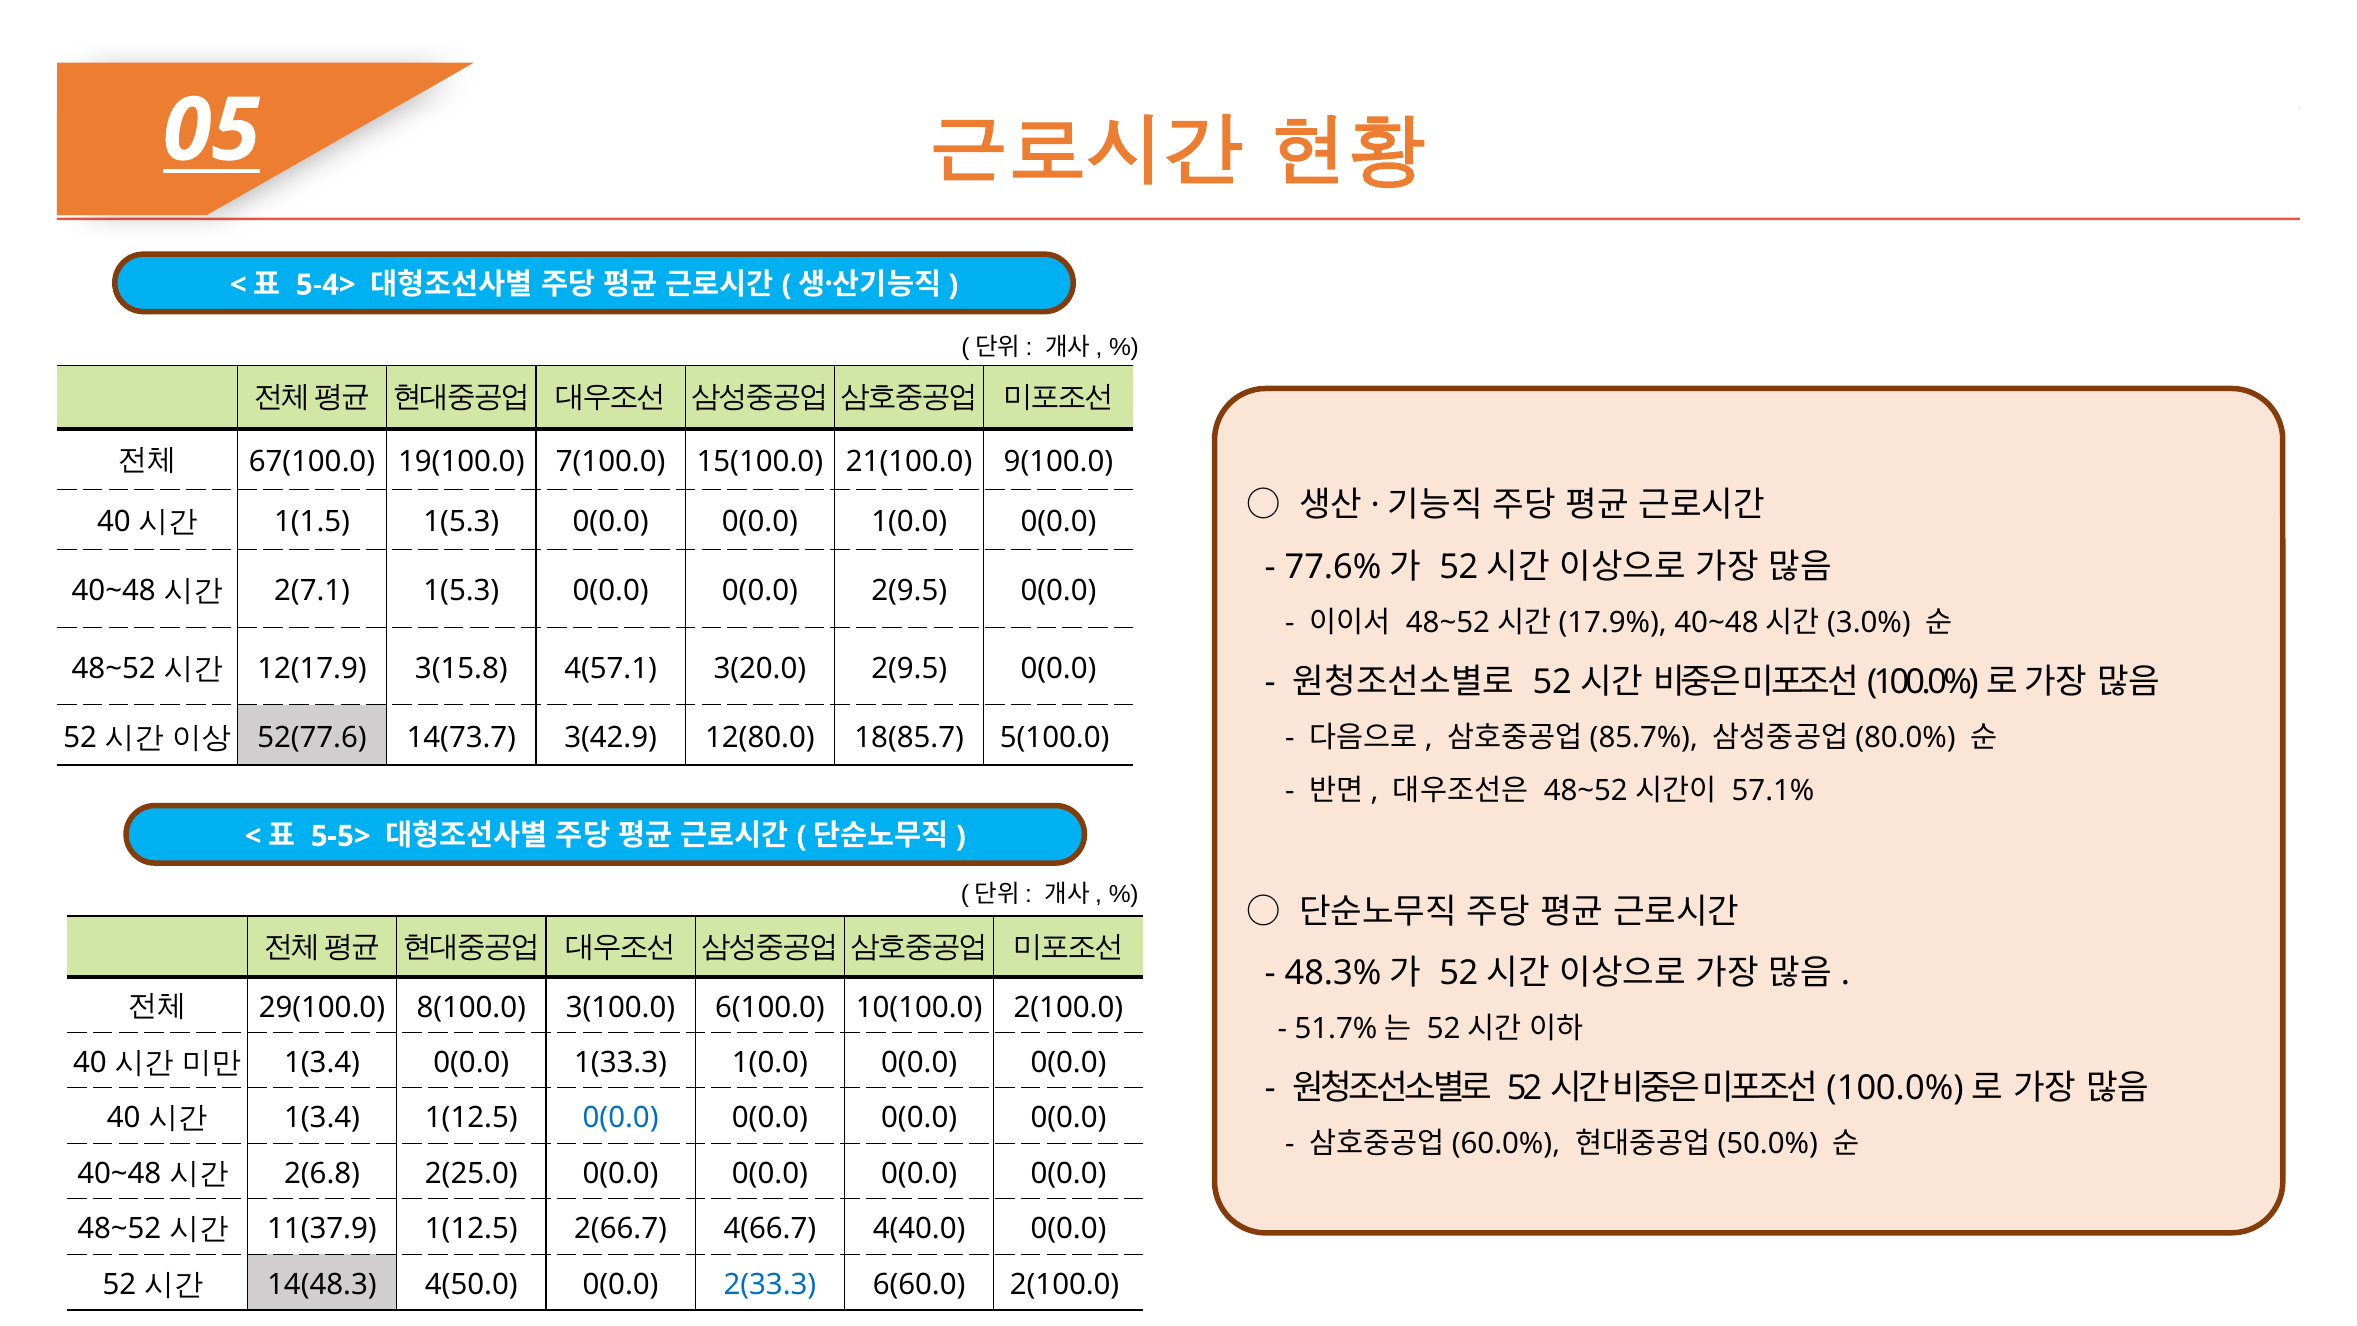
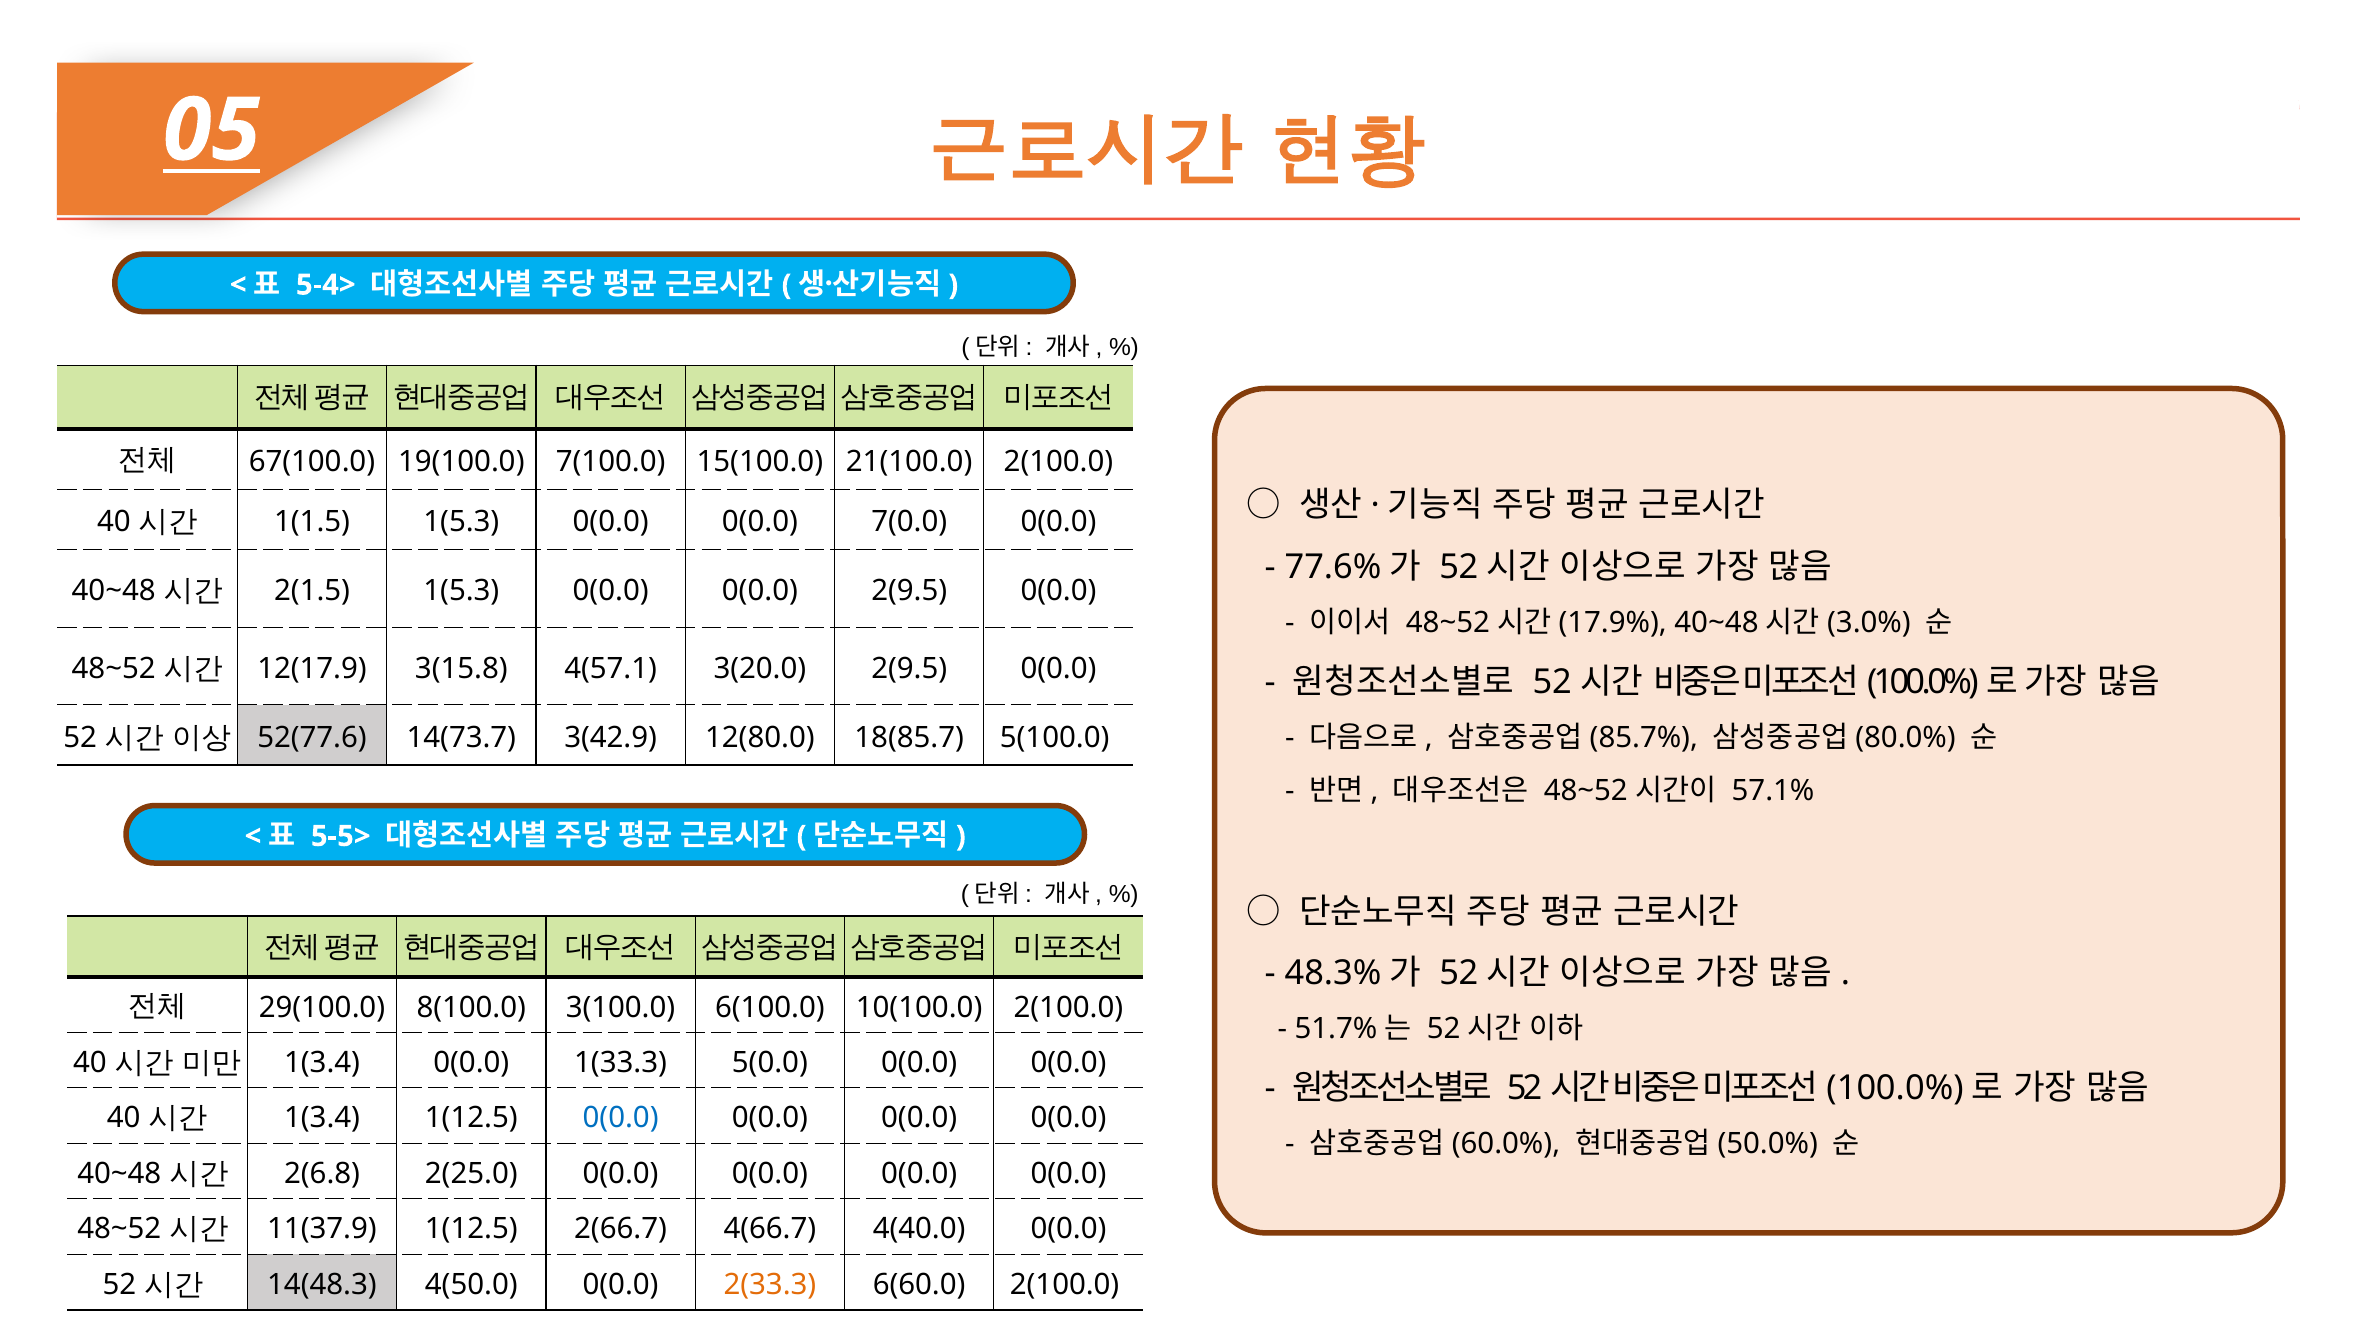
21(100.0 9(100.0: 9(100.0 -> 2(100.0
0(0.0 1(0.0: 1(0.0 -> 7(0.0
2(7.1: 2(7.1 -> 2(1.5
1(33.3 1(0.0: 1(0.0 -> 5(0.0
2(33.3 colour: blue -> orange
